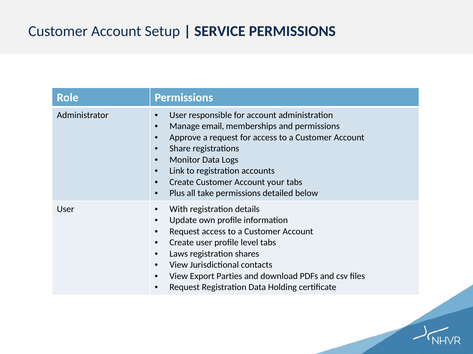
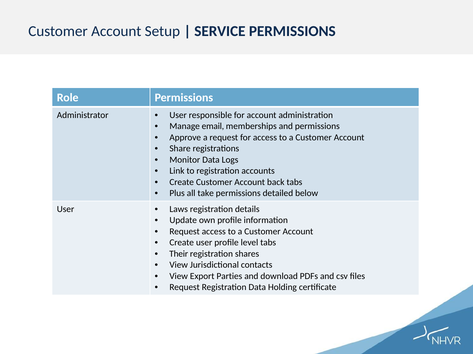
your: your -> back
With: With -> Laws
Laws: Laws -> Their
